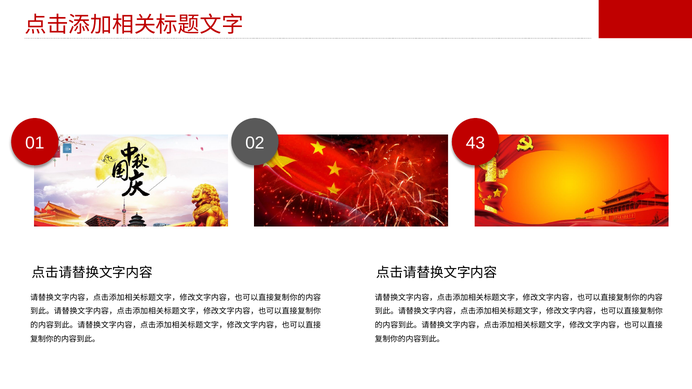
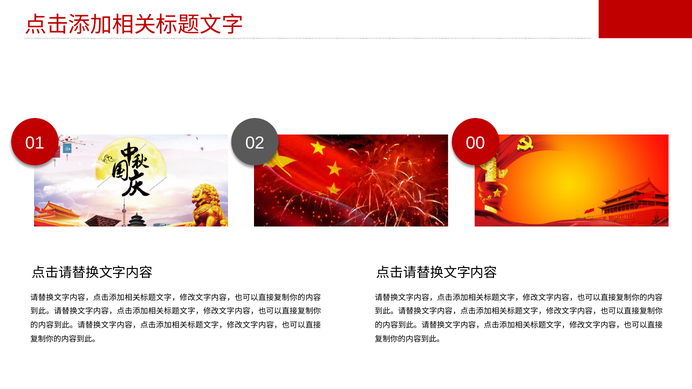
43: 43 -> 00
